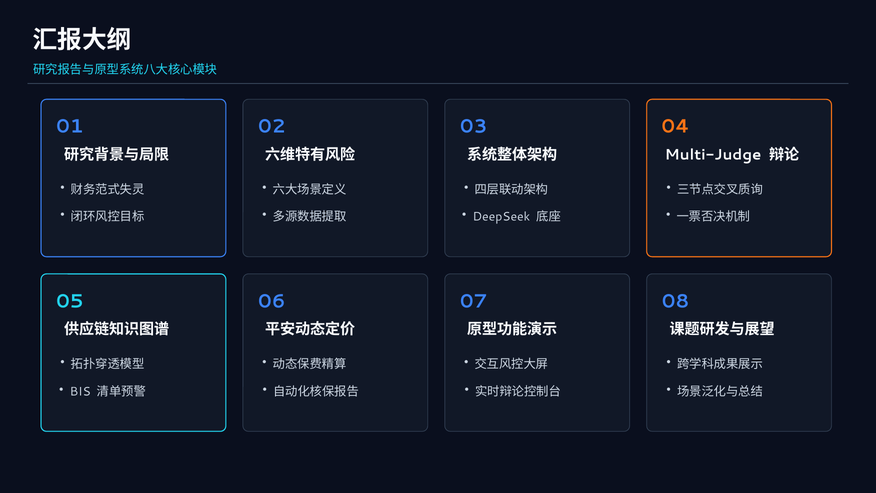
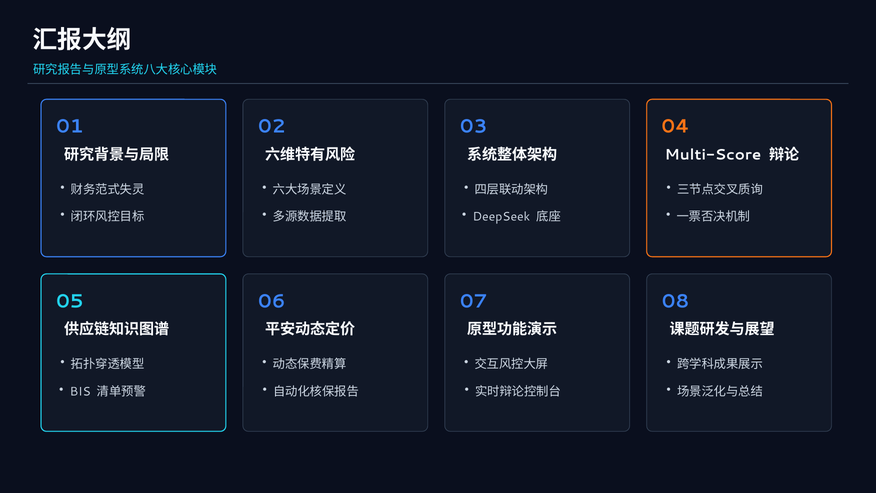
Multi-Judge: Multi-Judge -> Multi-Score
